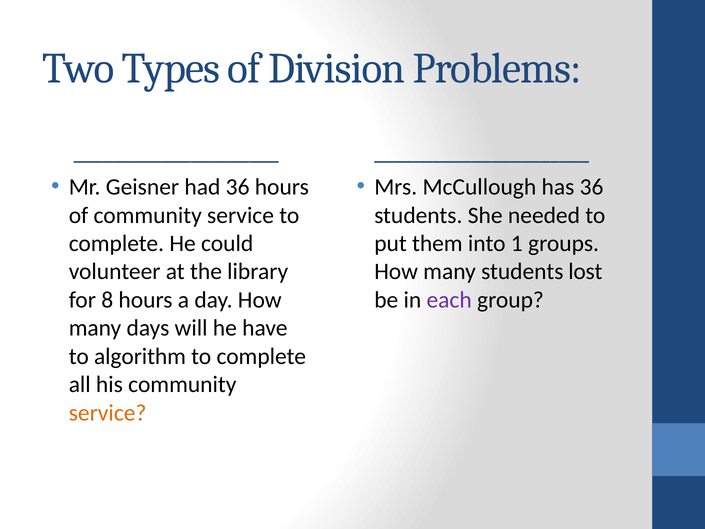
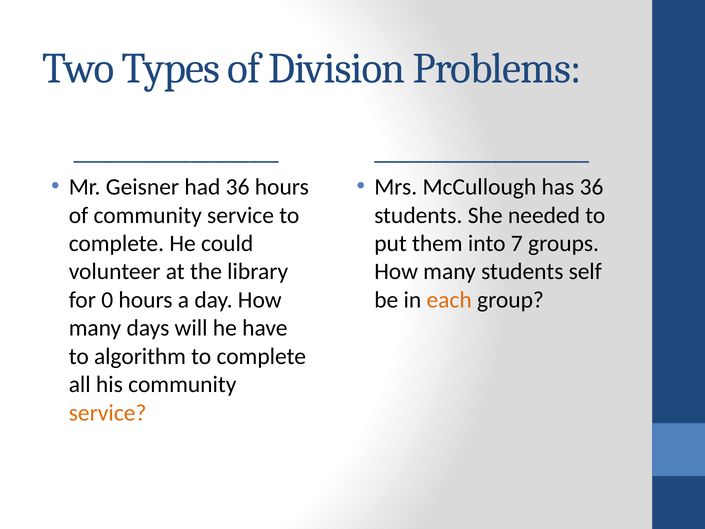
1: 1 -> 7
lost: lost -> self
8: 8 -> 0
each colour: purple -> orange
